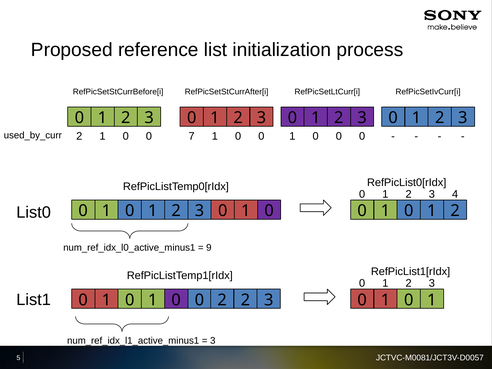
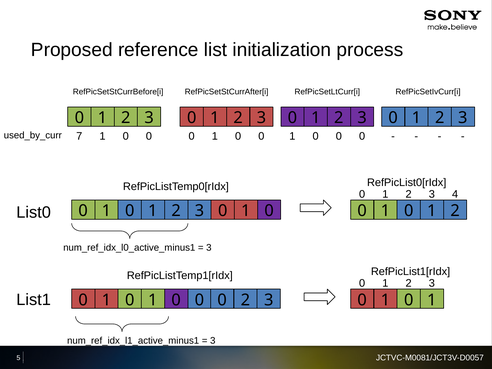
used_by_curr 2: 2 -> 7
7 at (192, 136): 7 -> 0
9 at (209, 248): 9 -> 3
2 at (222, 300): 2 -> 0
